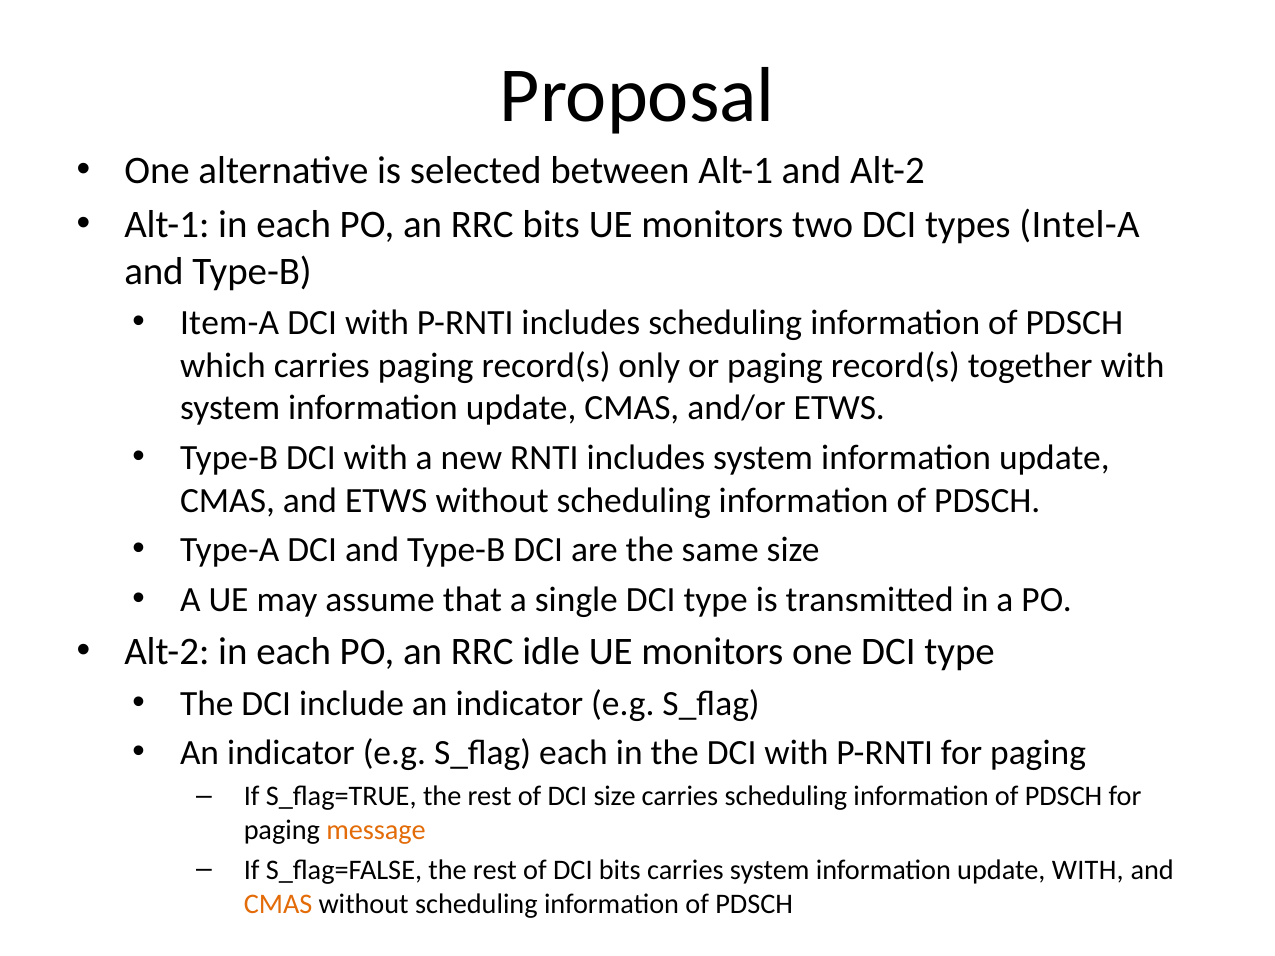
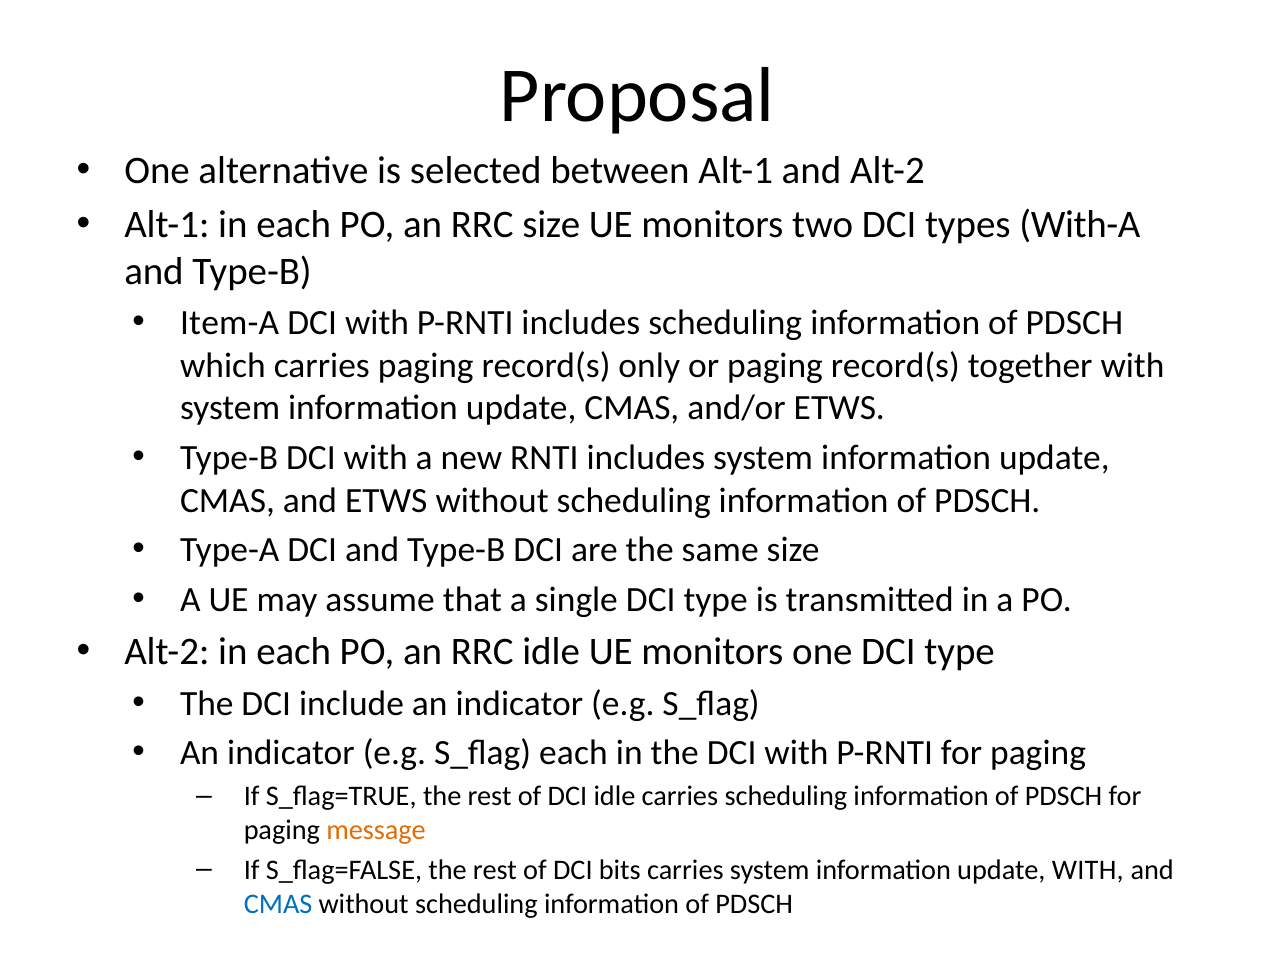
RRC bits: bits -> size
Intel-A: Intel-A -> With-A
DCI size: size -> idle
CMAS at (278, 904) colour: orange -> blue
